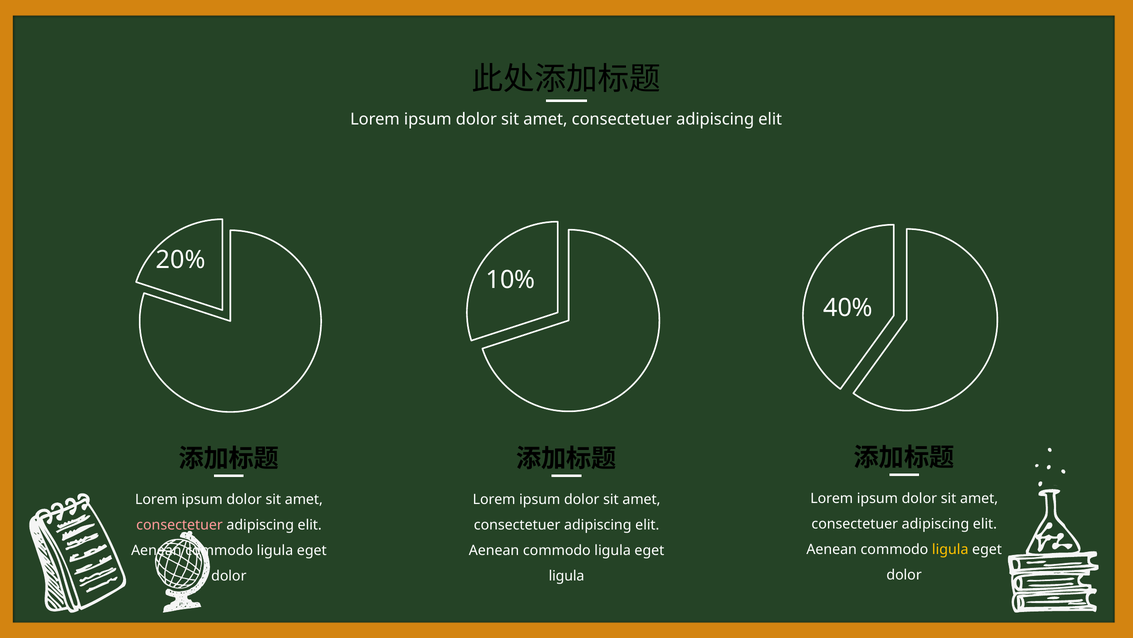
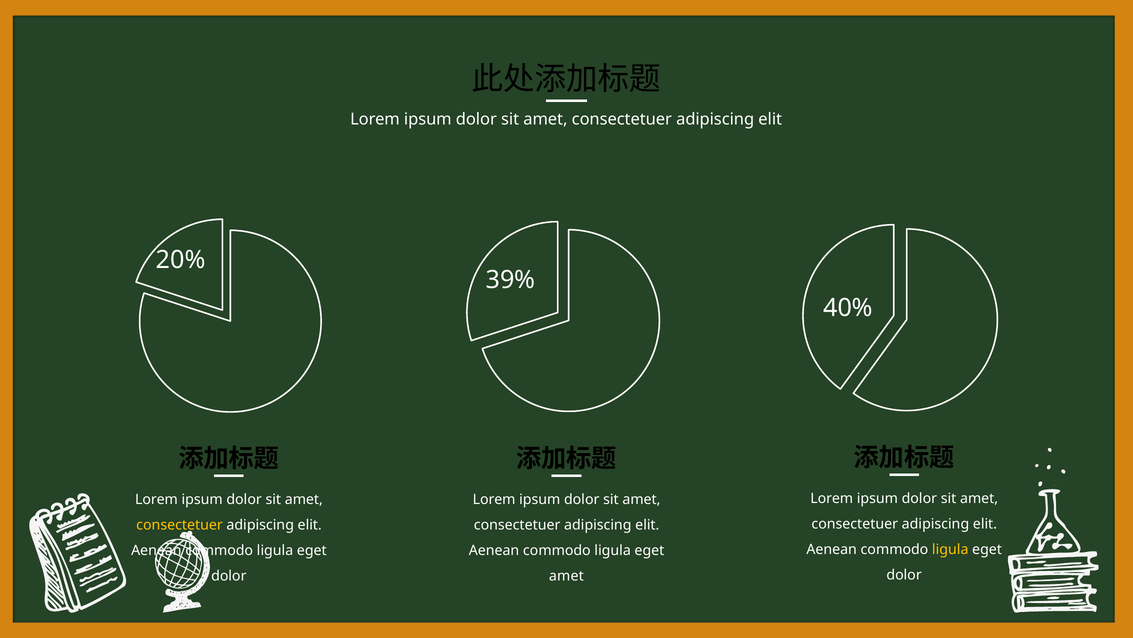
10%: 10% -> 39%
consectetuer at (180, 524) colour: pink -> yellow
ligula at (567, 576): ligula -> amet
